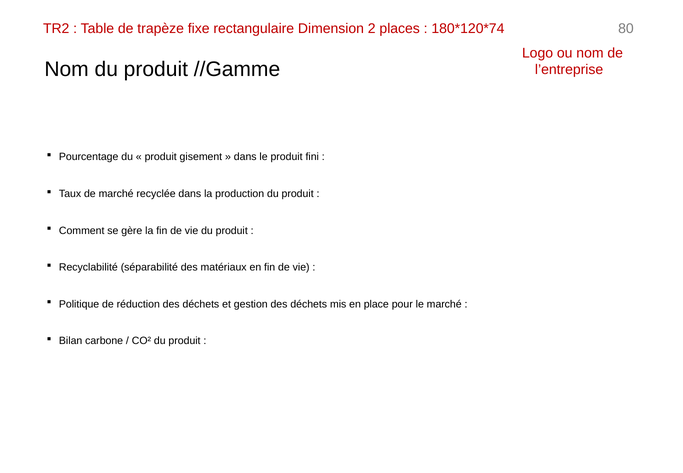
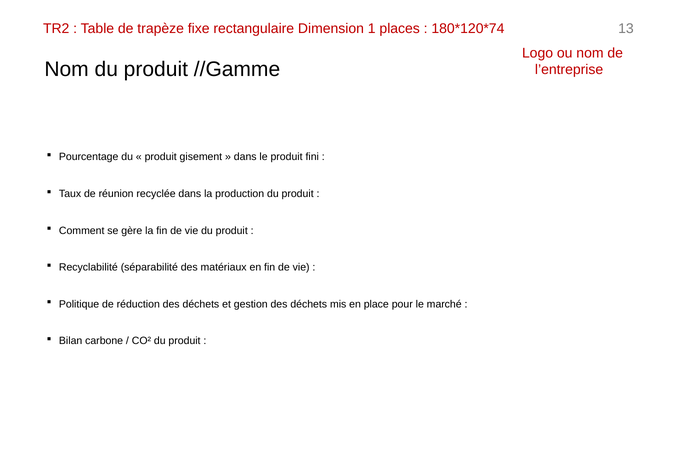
2: 2 -> 1
80: 80 -> 13
de marché: marché -> réunion
